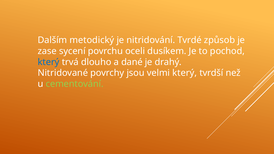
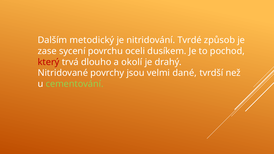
který at (49, 62) colour: blue -> red
dané: dané -> okolí
velmi který: který -> dané
